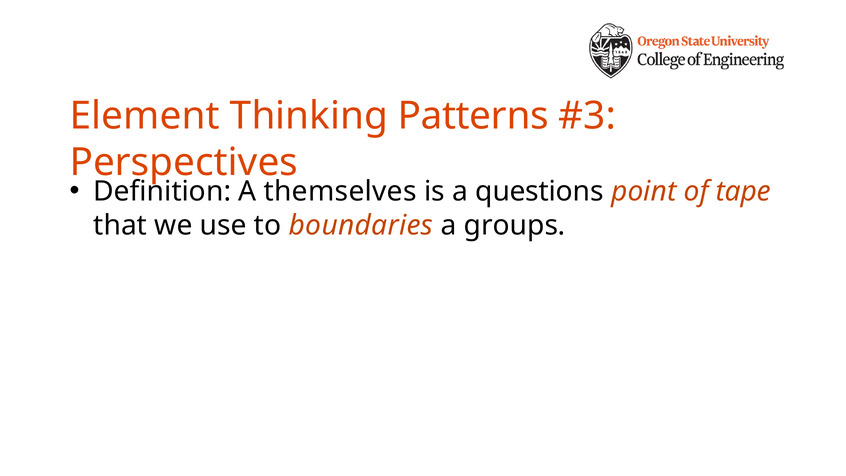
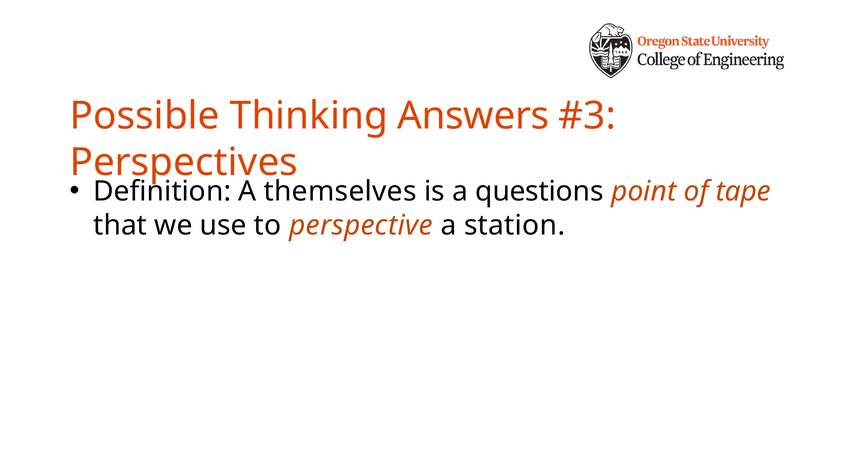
Element: Element -> Possible
Patterns: Patterns -> Answers
boundaries: boundaries -> perspective
groups: groups -> station
